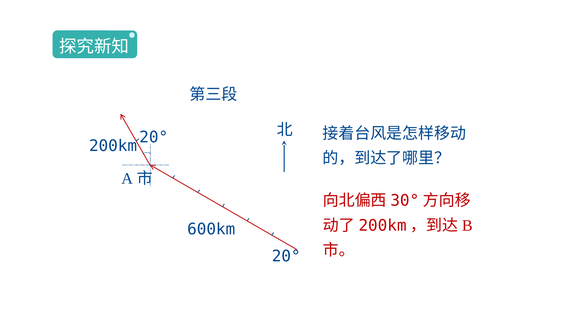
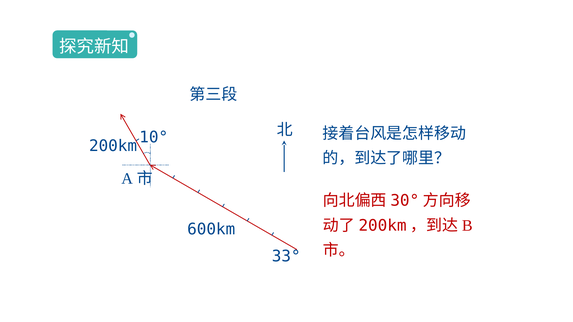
20° at (154, 137): 20° -> 10°
20° at (286, 257): 20° -> 33°
